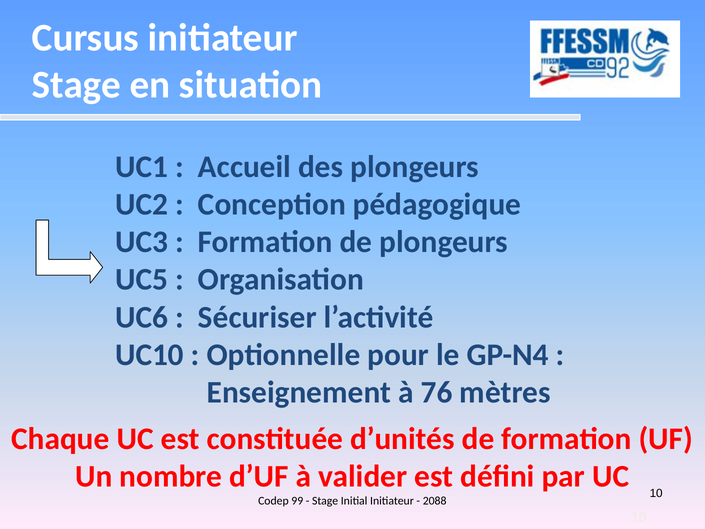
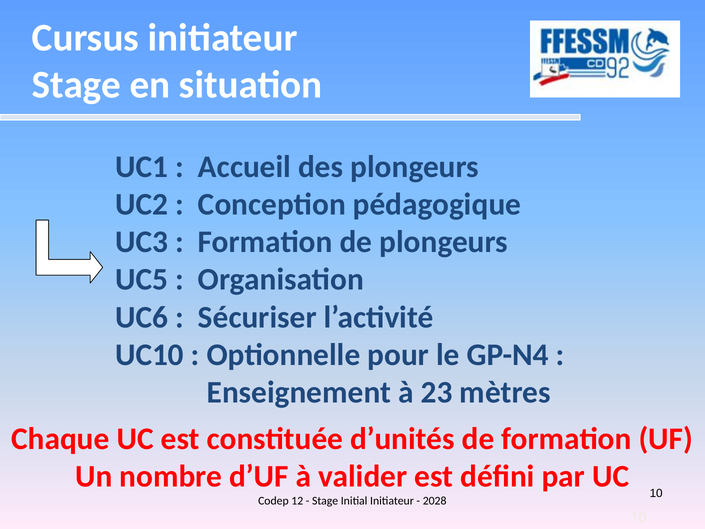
76: 76 -> 23
99: 99 -> 12
2088: 2088 -> 2028
